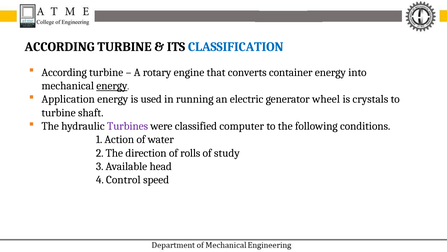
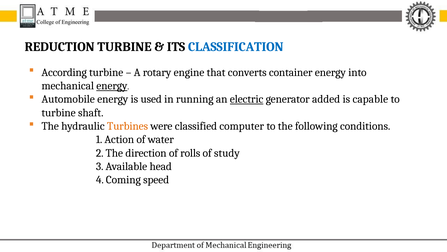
ACCORDING at (60, 47): ACCORDING -> REDUCTION
Application: Application -> Automobile
electric underline: none -> present
wheel: wheel -> added
crystals: crystals -> capable
Turbines colour: purple -> orange
Control: Control -> Coming
